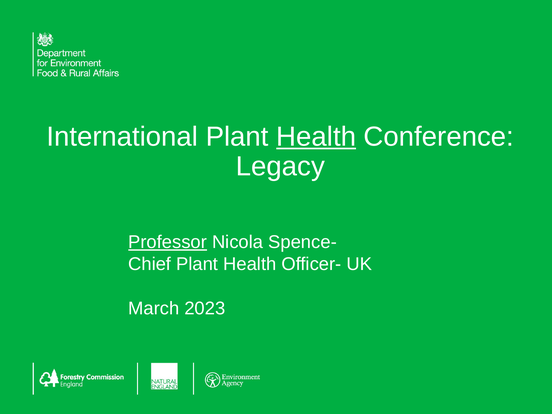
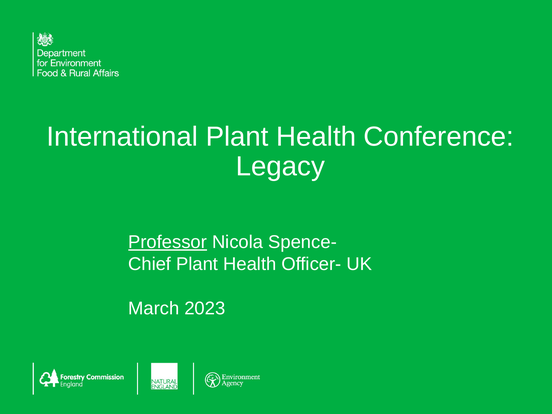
Health at (316, 137) underline: present -> none
